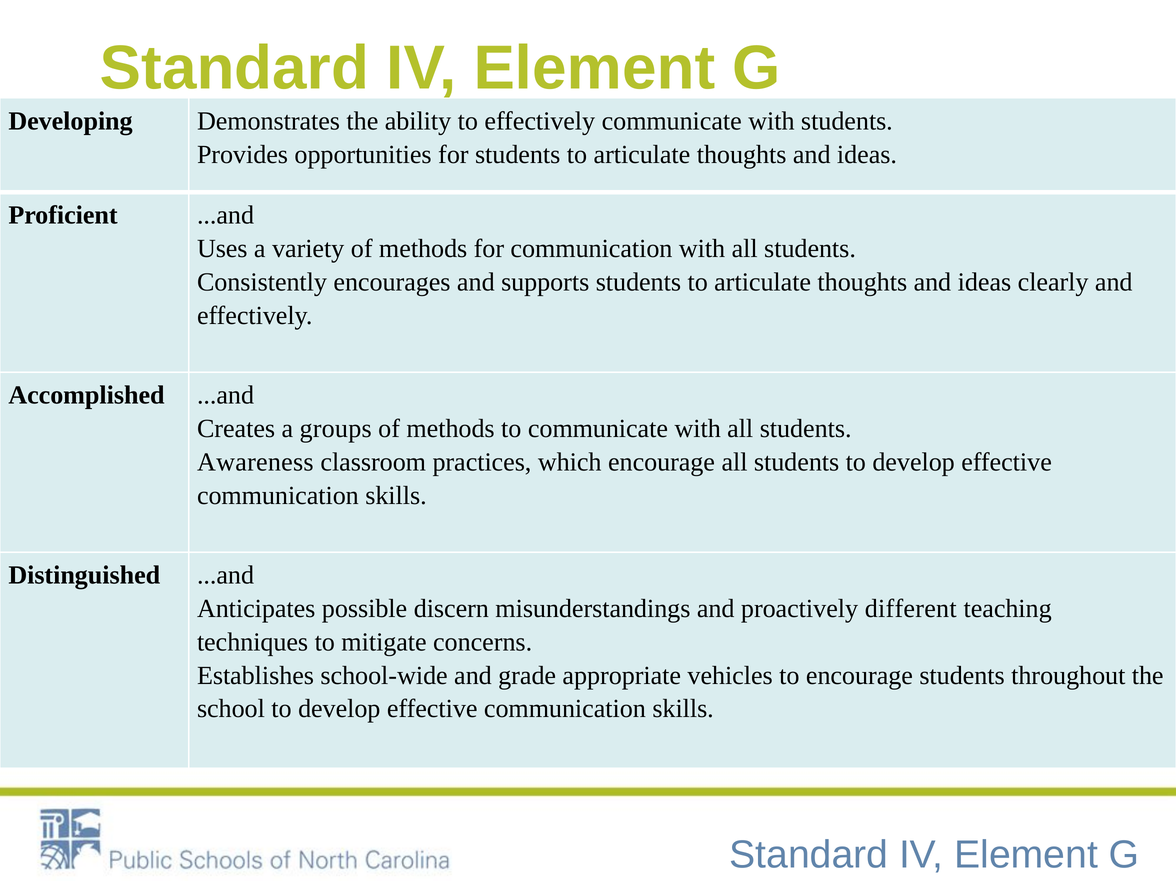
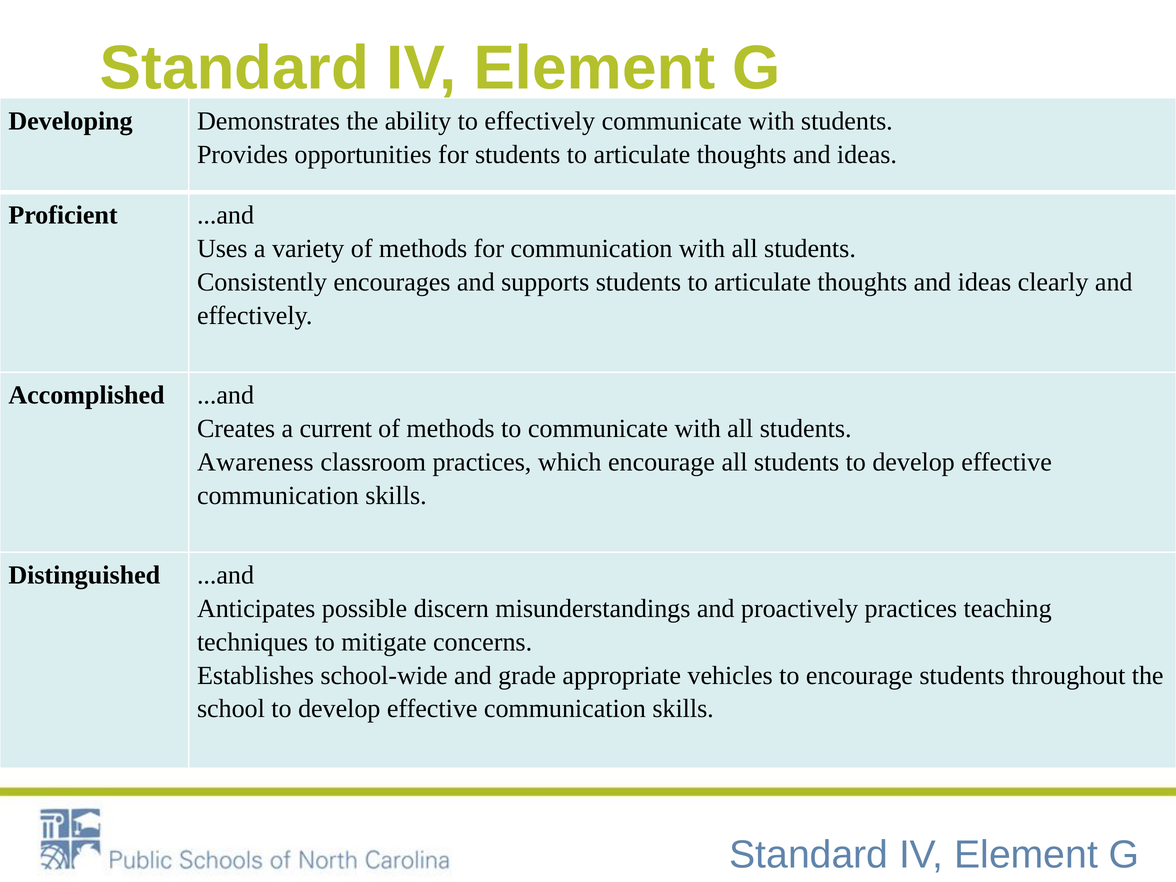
groups: groups -> current
proactively different: different -> practices
